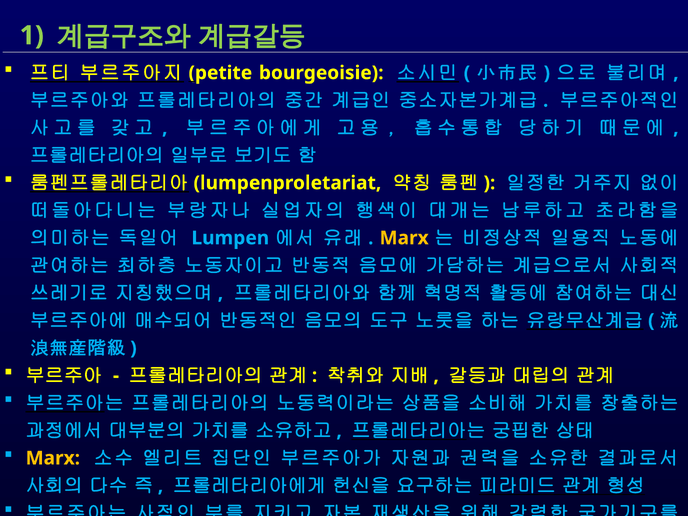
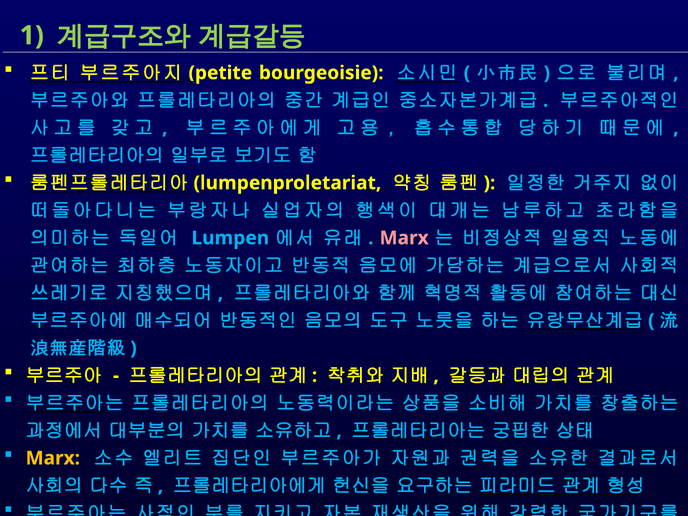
Marx at (404, 238) colour: yellow -> pink
